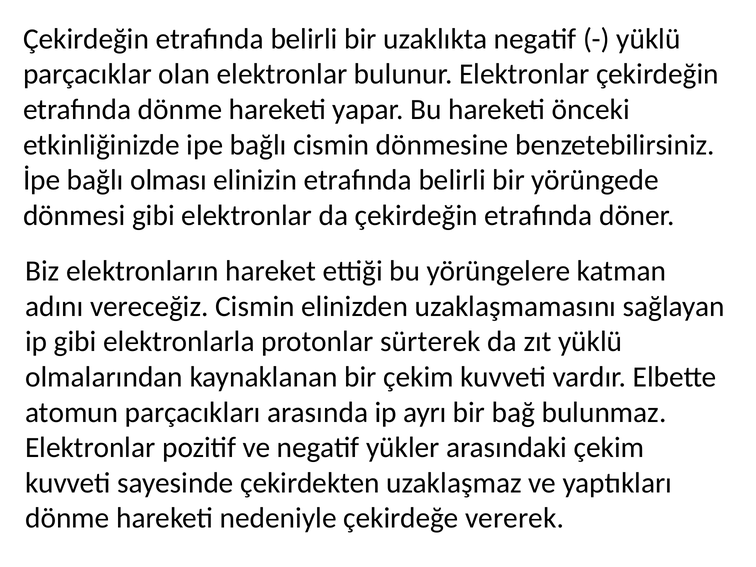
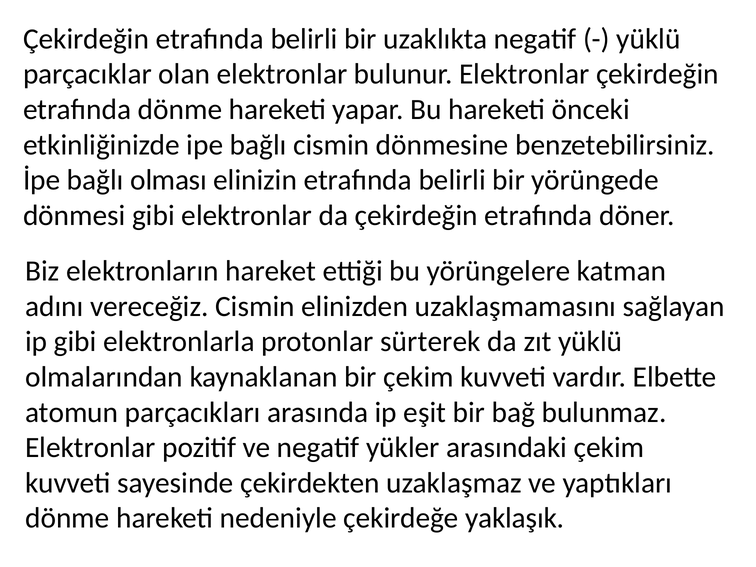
ayrı: ayrı -> eşit
vererek: vererek -> yaklaşık
